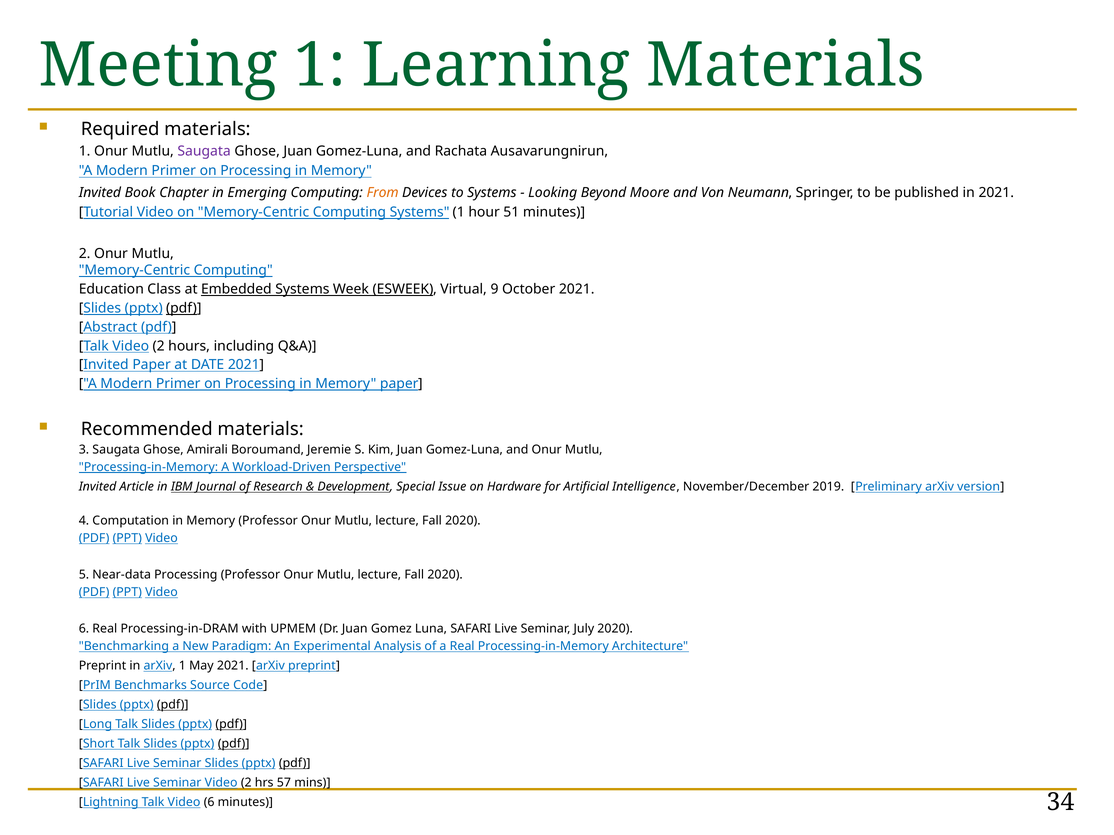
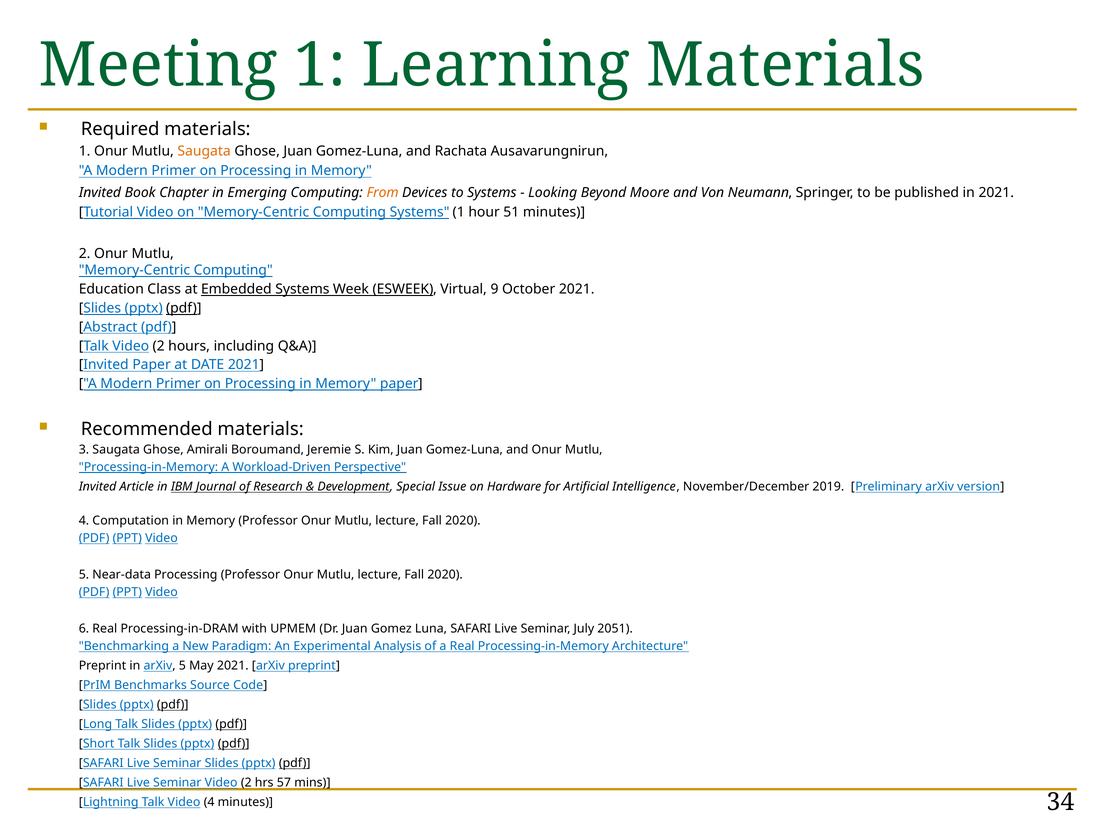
Saugata at (204, 151) colour: purple -> orange
July 2020: 2020 -> 2051
arXiv 1: 1 -> 5
Talk Video 6: 6 -> 4
